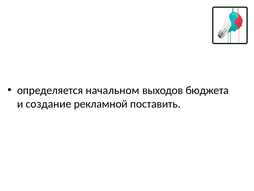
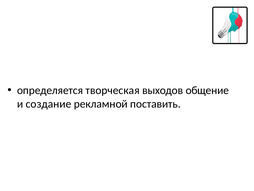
начальном: начальном -> творческая
бюджета: бюджета -> общение
